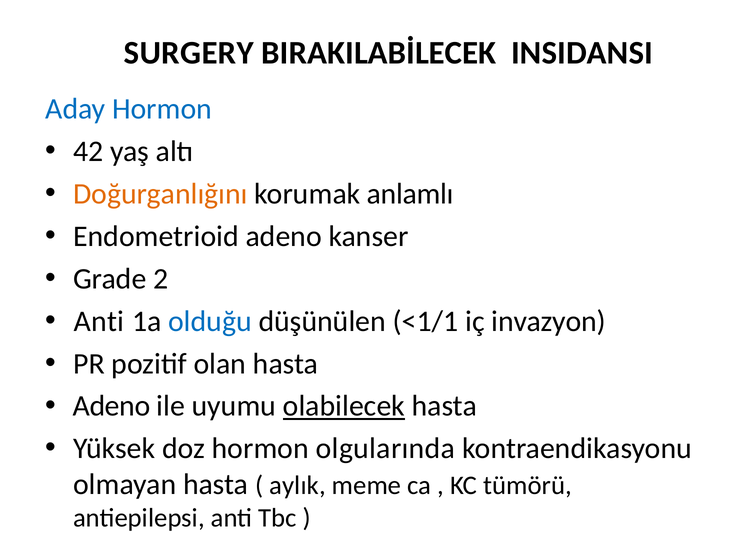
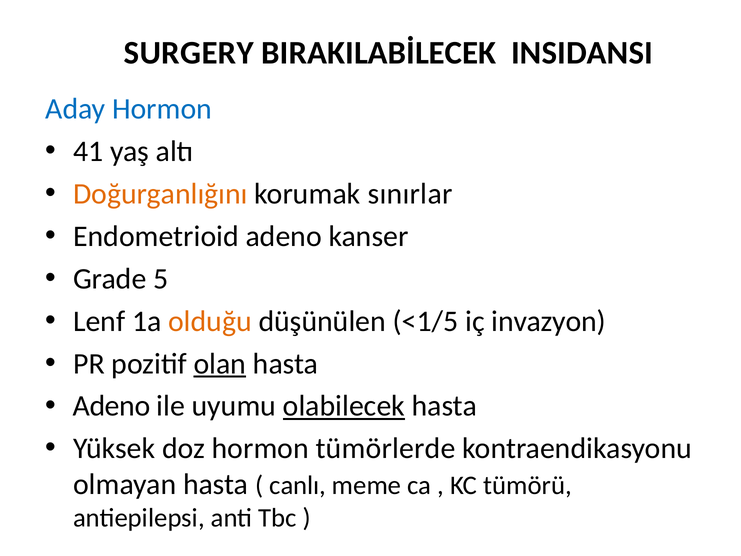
42: 42 -> 41
anlamlı: anlamlı -> sınırlar
2: 2 -> 5
Anti at (99, 321): Anti -> Lenf
olduğu colour: blue -> orange
<1/1: <1/1 -> <1/5
olan underline: none -> present
olgularında: olgularında -> tümörlerde
aylık: aylık -> canlı
